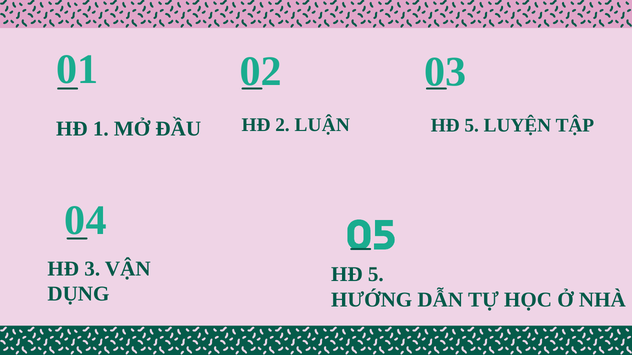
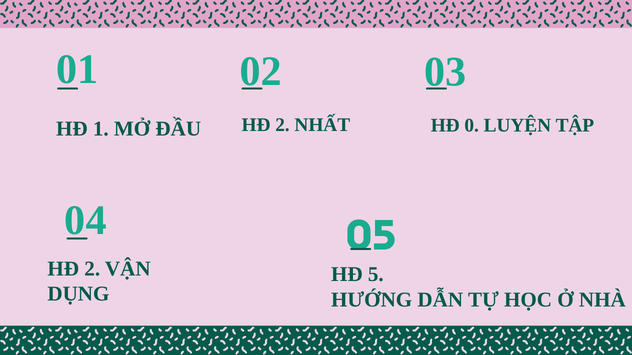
LUẬN: LUẬN -> NHẤT
5 at (472, 126): 5 -> 0
3 at (92, 269): 3 -> 2
